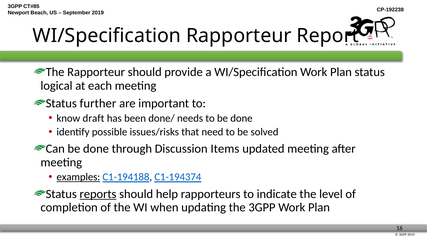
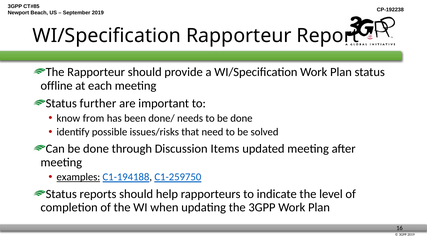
logical: logical -> offline
draft: draft -> from
C1-194374: C1-194374 -> C1-259750
reports underline: present -> none
